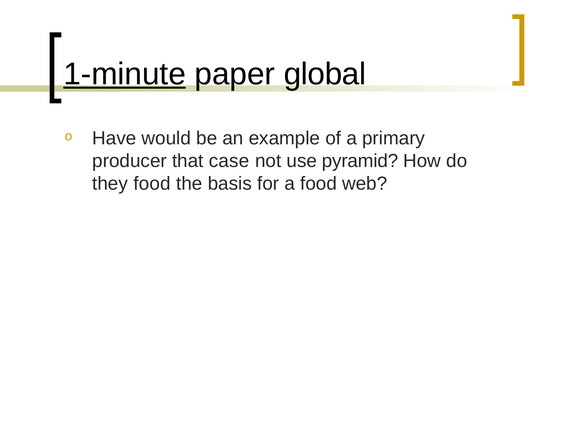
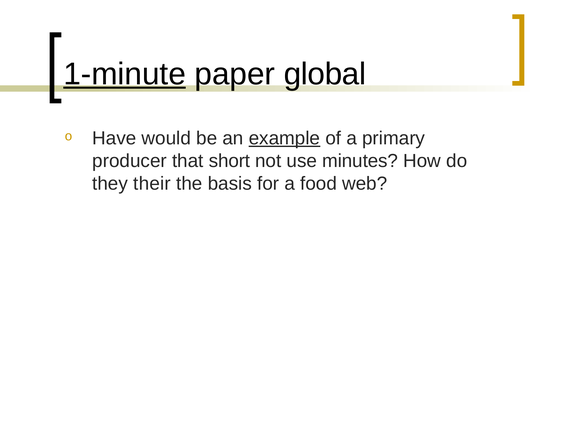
example underline: none -> present
case: case -> short
pyramid: pyramid -> minutes
they food: food -> their
